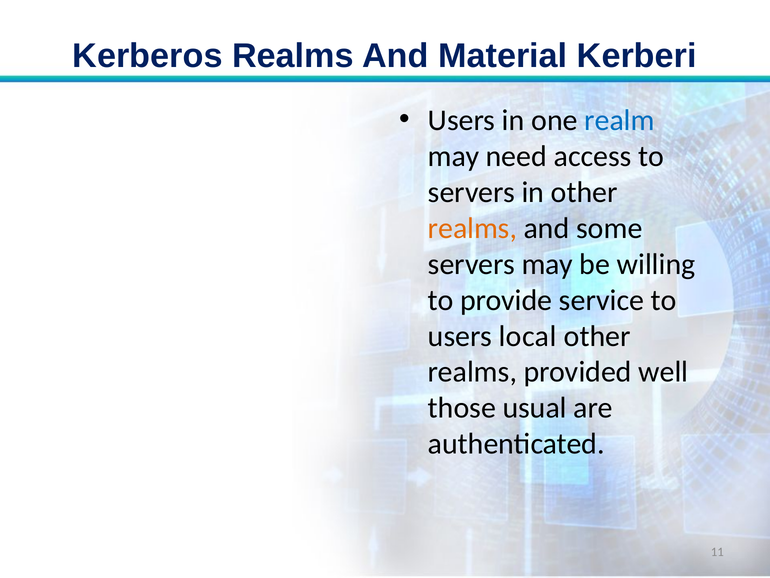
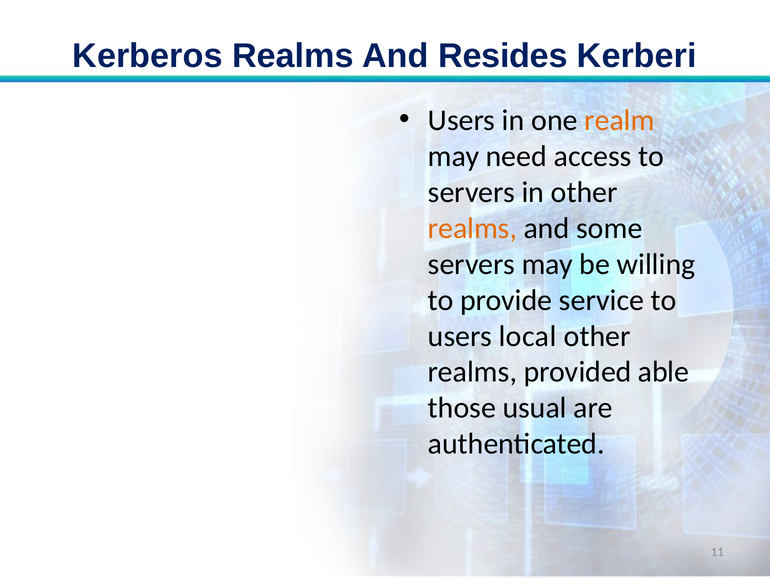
Material: Material -> Resides
realm colour: blue -> orange
well: well -> able
